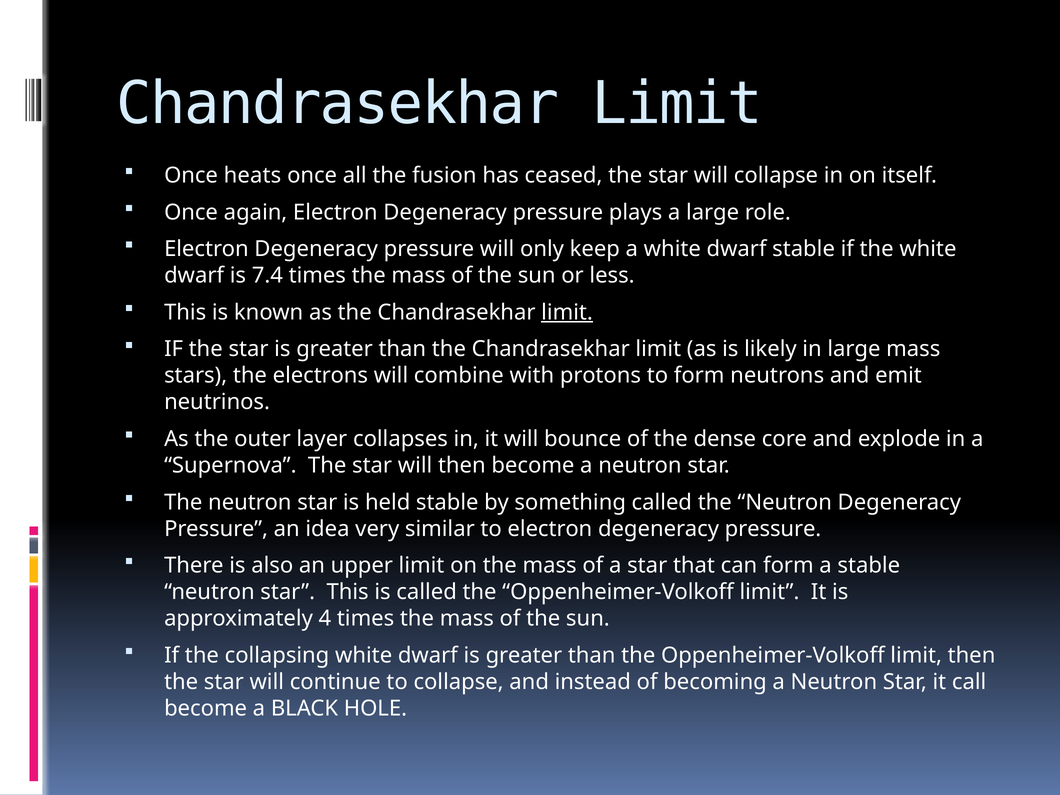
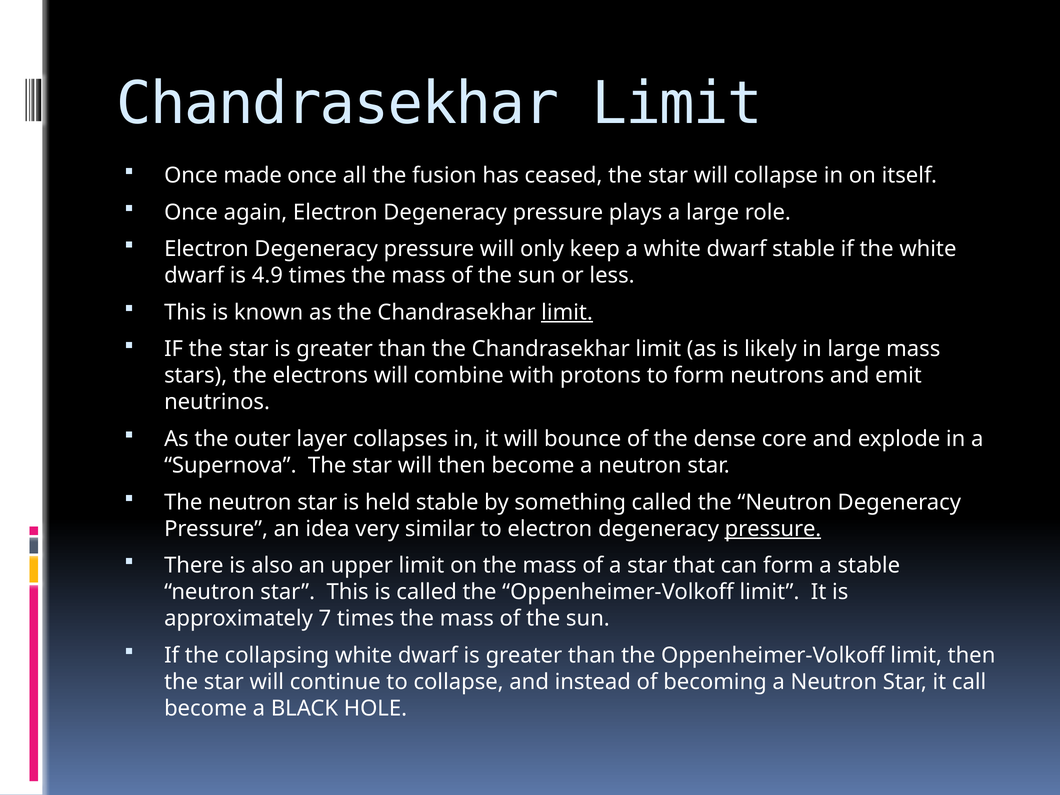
heats: heats -> made
7.4: 7.4 -> 4.9
pressure at (773, 529) underline: none -> present
4: 4 -> 7
